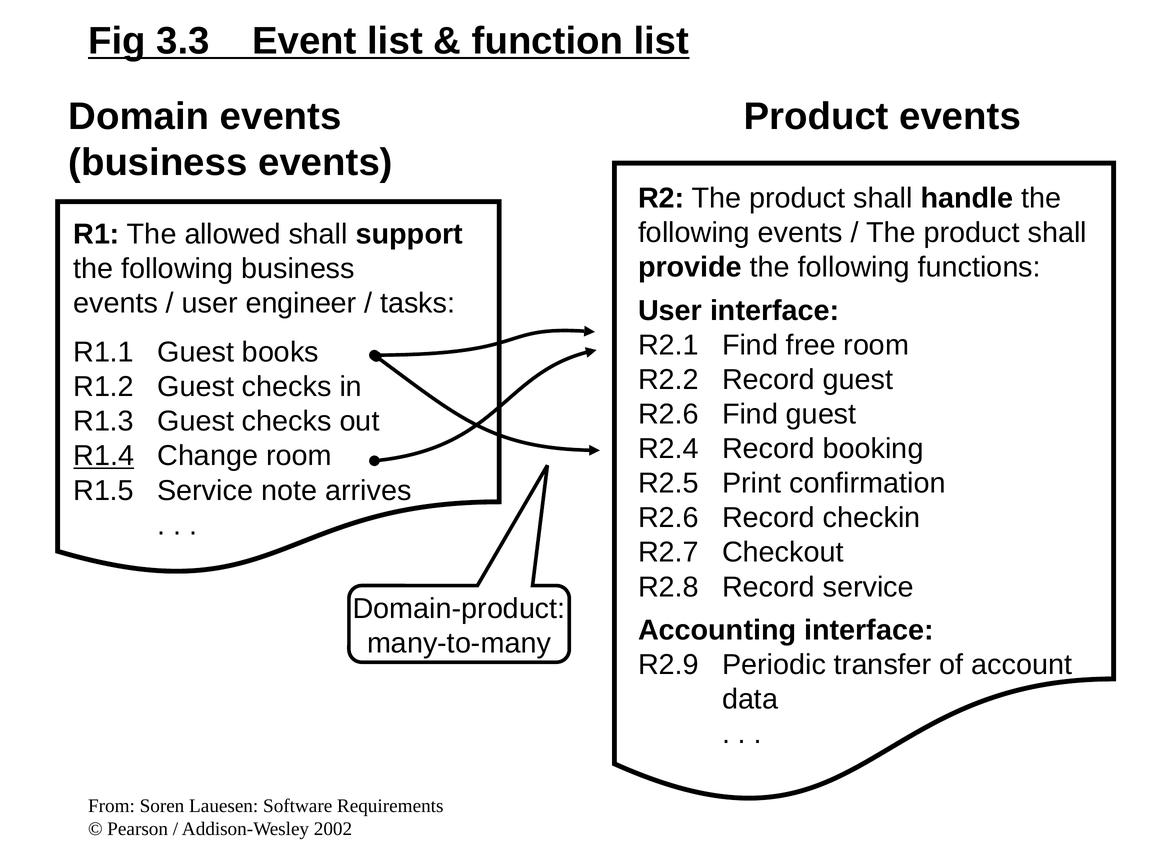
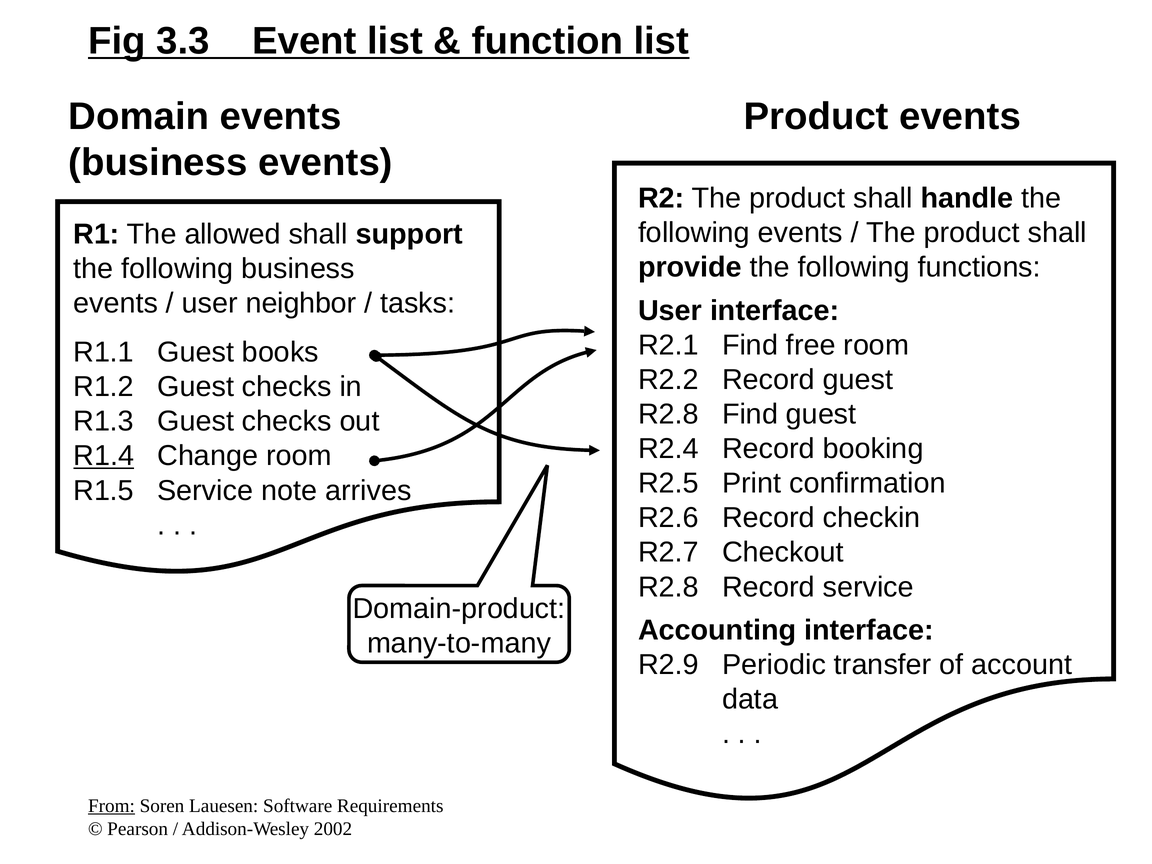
engineer: engineer -> neighbor
R2.6 at (668, 414): R2.6 -> R2.8
From underline: none -> present
